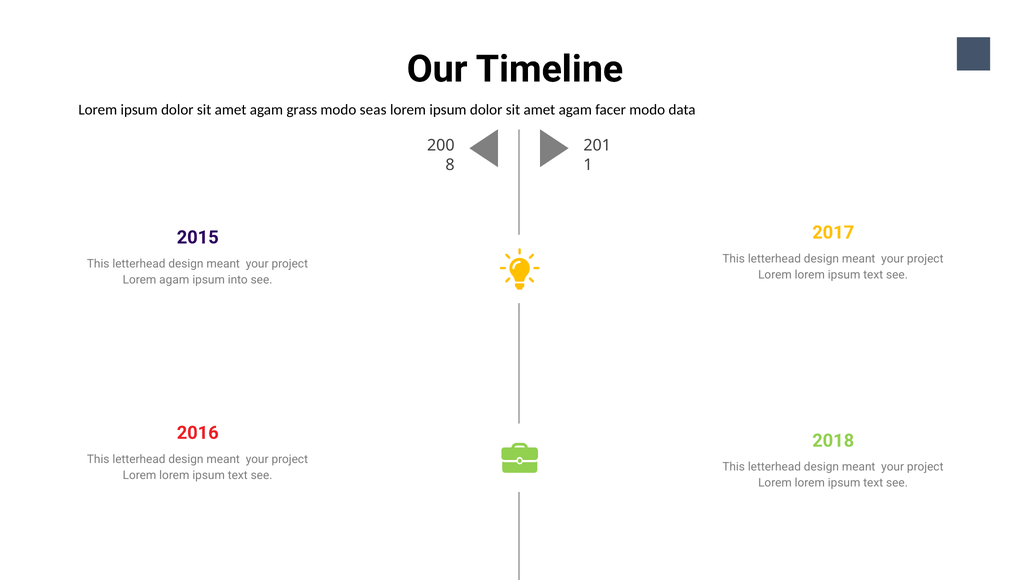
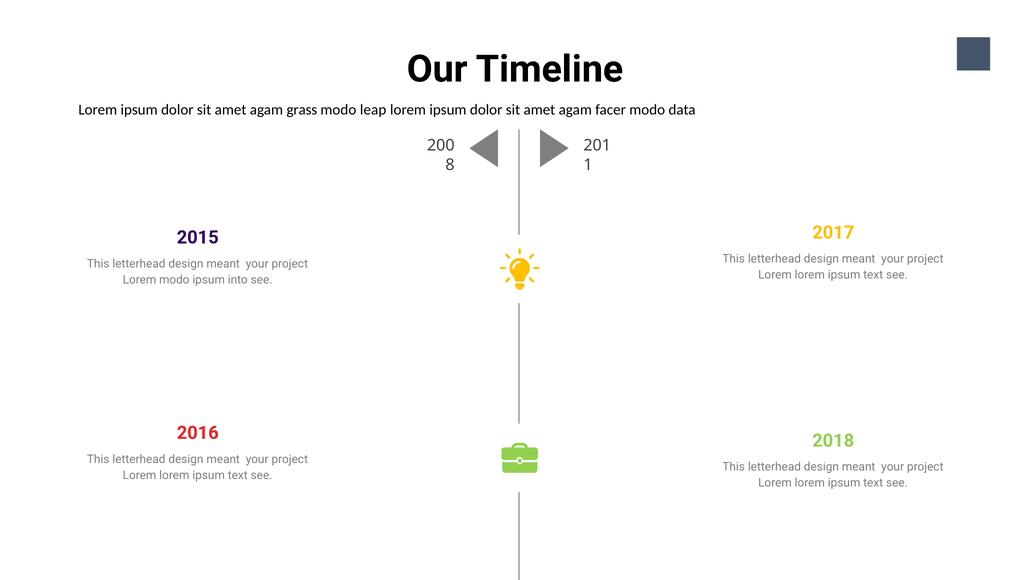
seas: seas -> leap
Lorem agam: agam -> modo
